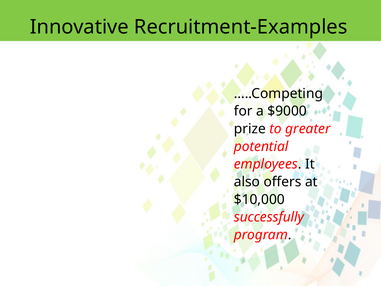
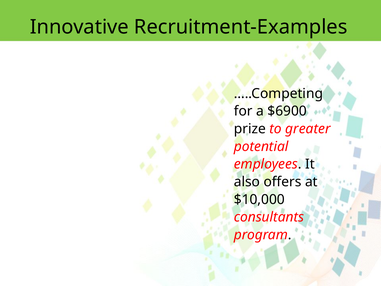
$9000: $9000 -> $6900
successfully: successfully -> consultants
